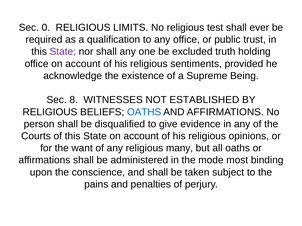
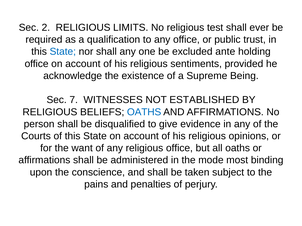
0: 0 -> 2
State at (63, 52) colour: purple -> blue
truth: truth -> ante
8: 8 -> 7
religious many: many -> office
